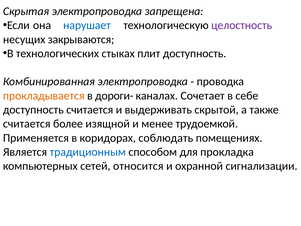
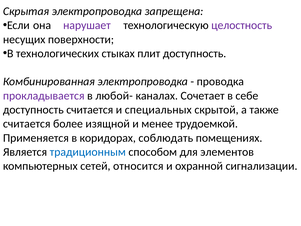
нарушает colour: blue -> purple
закрываются: закрываются -> поверхности
прокладывается colour: orange -> purple
дороги-: дороги- -> любой-
выдерживать: выдерживать -> специальных
прокладка: прокладка -> элементов
